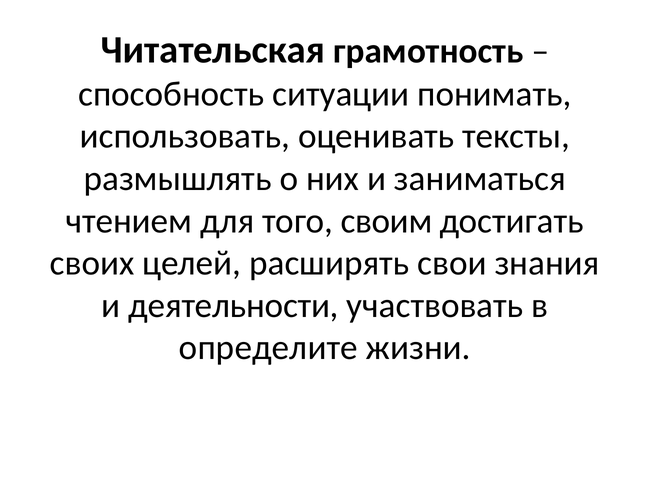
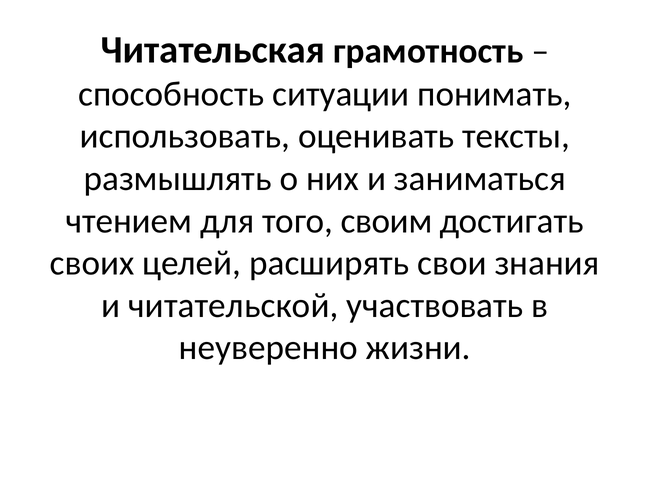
деятельности: деятельности -> читательской
определите: определите -> неуверенно
